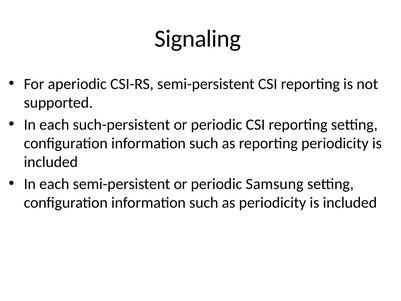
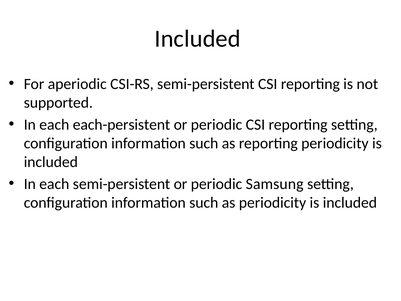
Signaling at (198, 39): Signaling -> Included
such-persistent: such-persistent -> each-persistent
